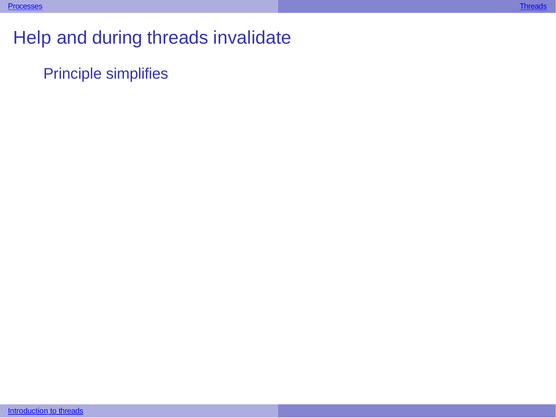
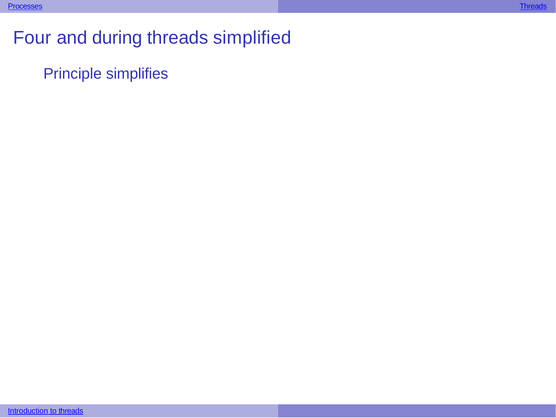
Help: Help -> Four
invalidate: invalidate -> simplified
